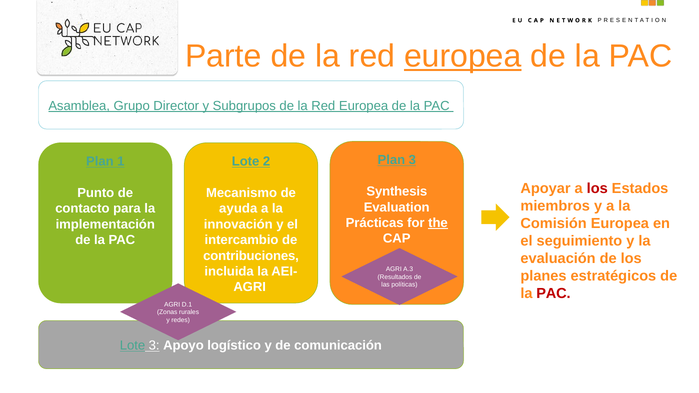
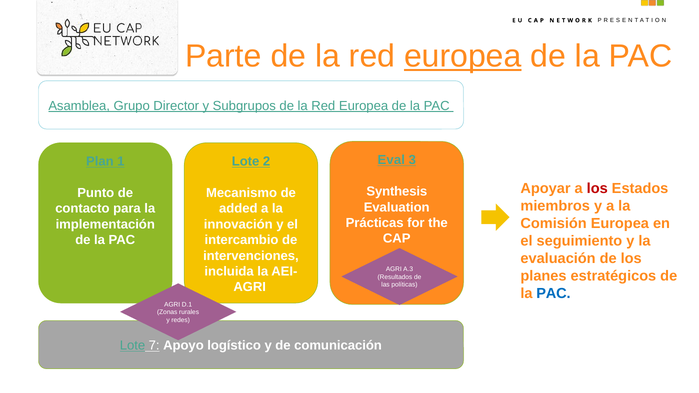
Plan at (391, 160): Plan -> Eval
ayuda: ayuda -> added
the underline: present -> none
contribuciones: contribuciones -> intervenciones
PAC at (553, 293) colour: red -> blue
Lote 3: 3 -> 7
